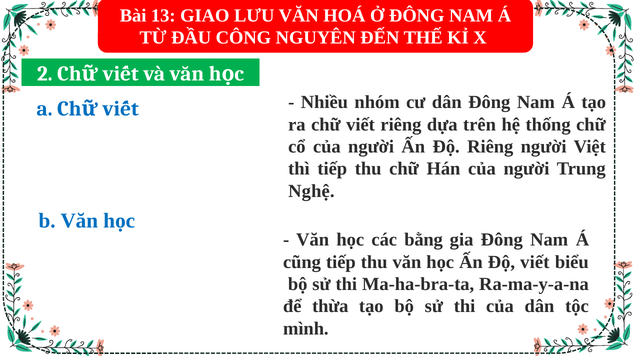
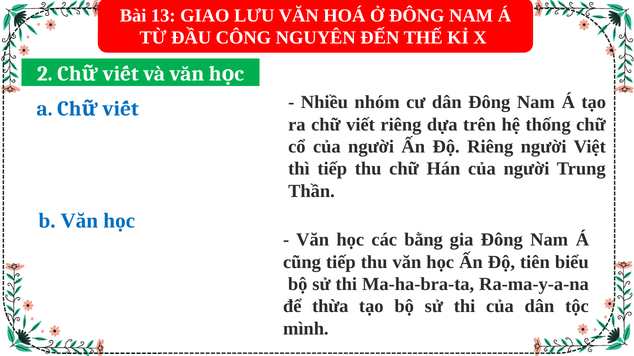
Nghệ: Nghệ -> Thần
Độ viết: viết -> tiên
